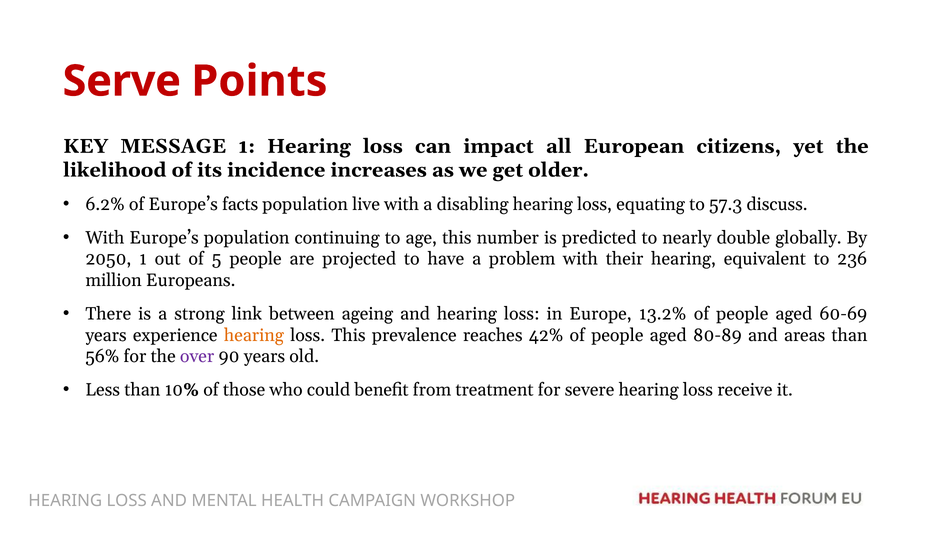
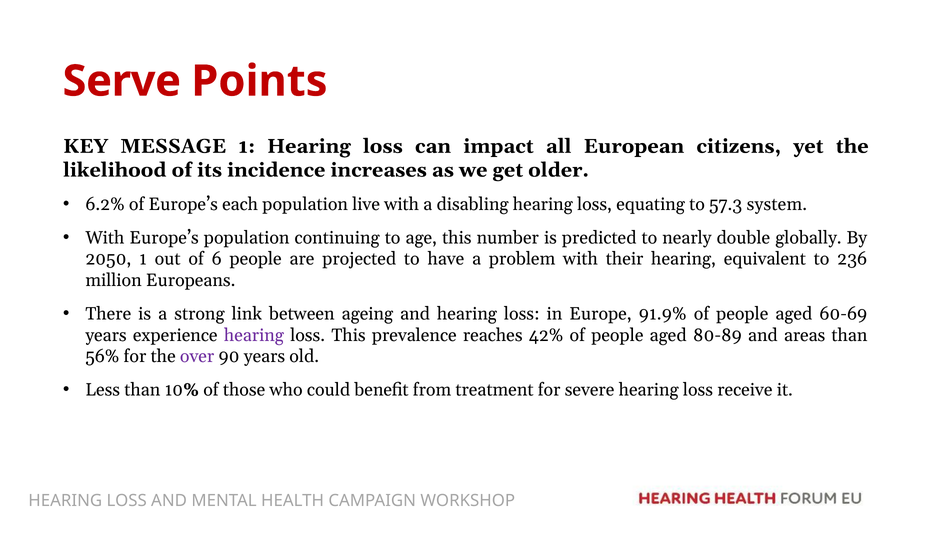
facts: facts -> each
discuss: discuss -> system
5: 5 -> 6
13.2%: 13.2% -> 91.9%
hearing at (254, 335) colour: orange -> purple
